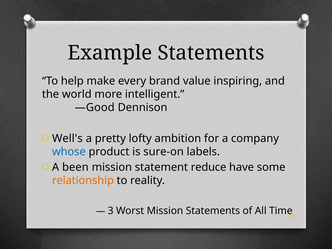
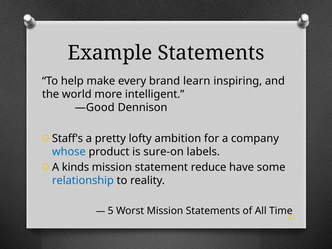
value: value -> learn
Well's: Well's -> Staff's
been: been -> kinds
relationship colour: orange -> blue
3: 3 -> 5
